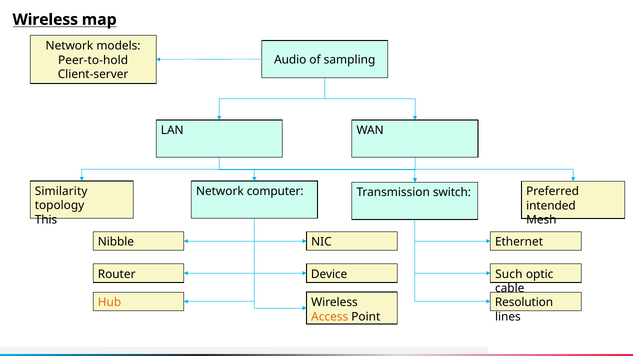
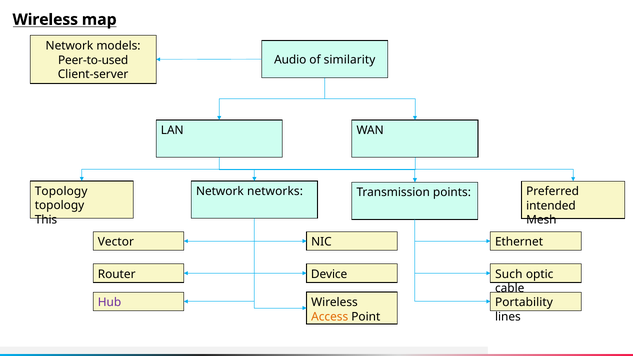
sampling: sampling -> similarity
Peer-to-hold: Peer-to-hold -> Peer-to-used
Similarity at (61, 191): Similarity -> Topology
computer: computer -> networks
switch: switch -> points
Nibble: Nibble -> Vector
Hub colour: orange -> purple
Resolution: Resolution -> Portability
